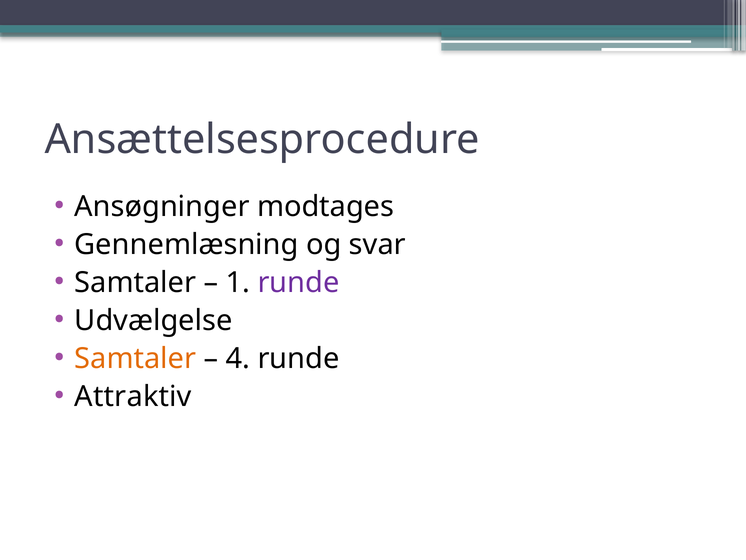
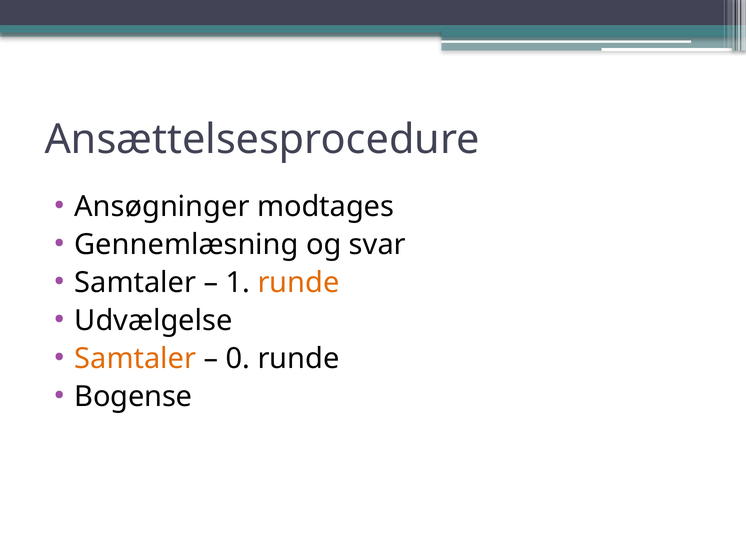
runde at (298, 283) colour: purple -> orange
4: 4 -> 0
Attraktiv: Attraktiv -> Bogense
